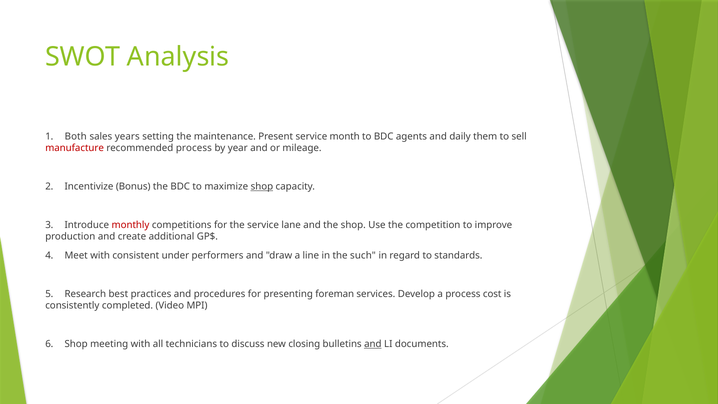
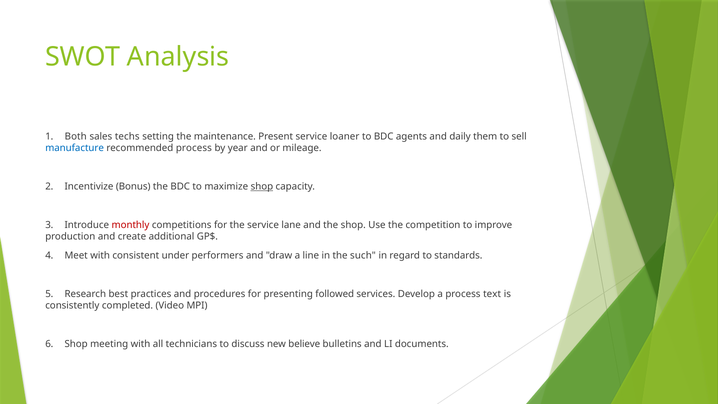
years: years -> techs
month: month -> loaner
manufacture colour: red -> blue
foreman: foreman -> followed
cost: cost -> text
closing: closing -> believe
and at (373, 344) underline: present -> none
